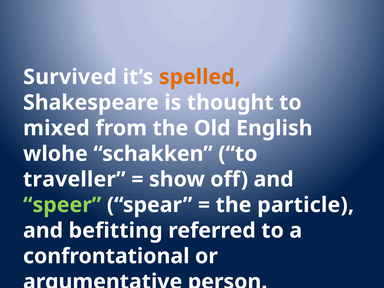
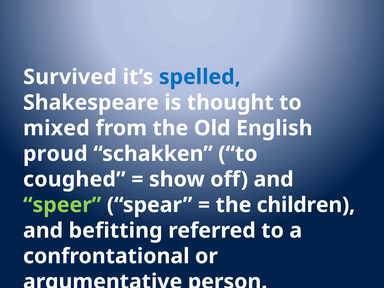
spelled colour: orange -> blue
wlohe: wlohe -> proud
traveller: traveller -> coughed
particle: particle -> children
